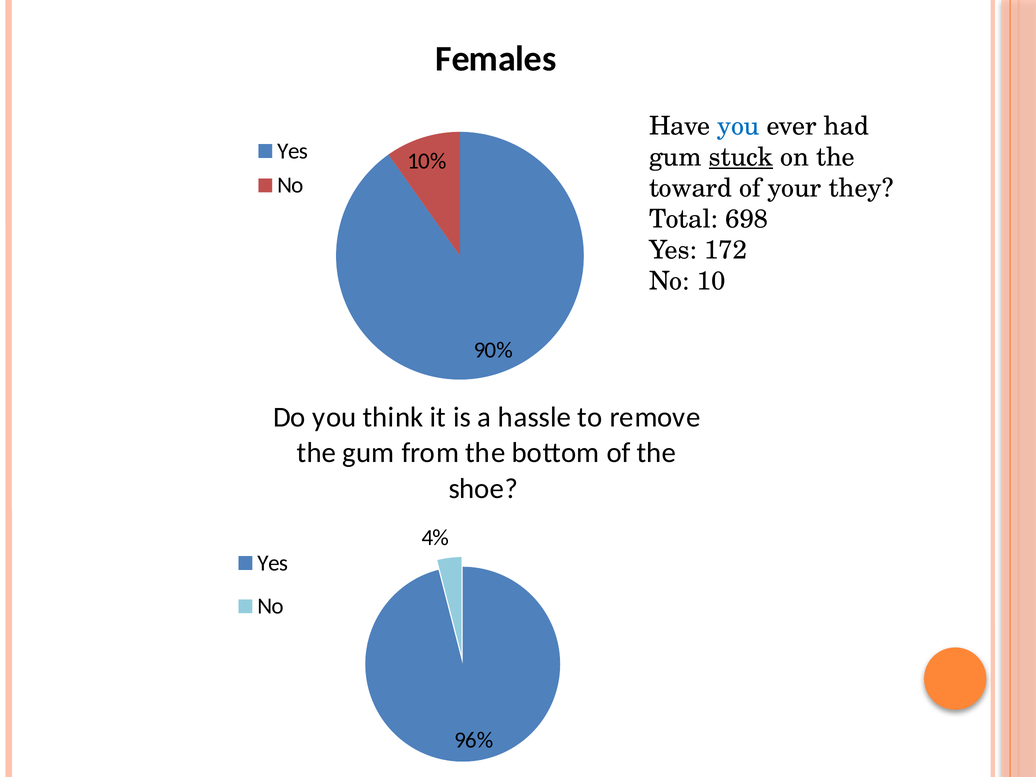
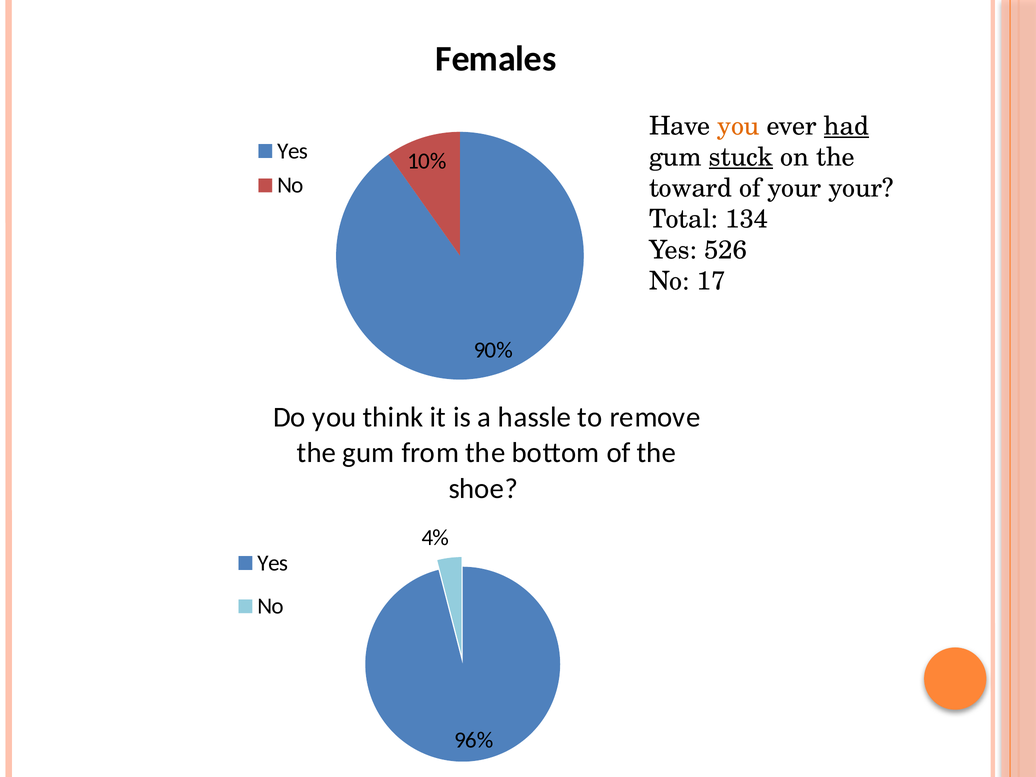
you at (739, 126) colour: blue -> orange
had underline: none -> present
your they: they -> your
698: 698 -> 134
172: 172 -> 526
10: 10 -> 17
